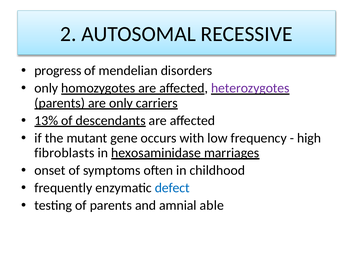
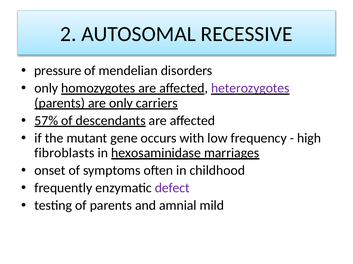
progress: progress -> pressure
13%: 13% -> 57%
defect colour: blue -> purple
able: able -> mild
